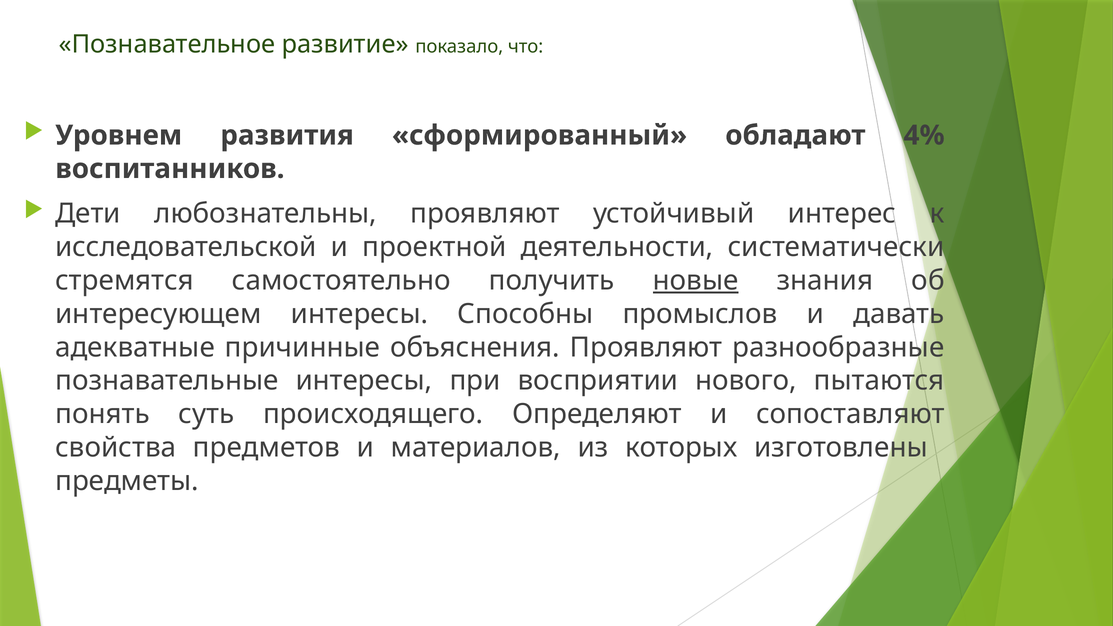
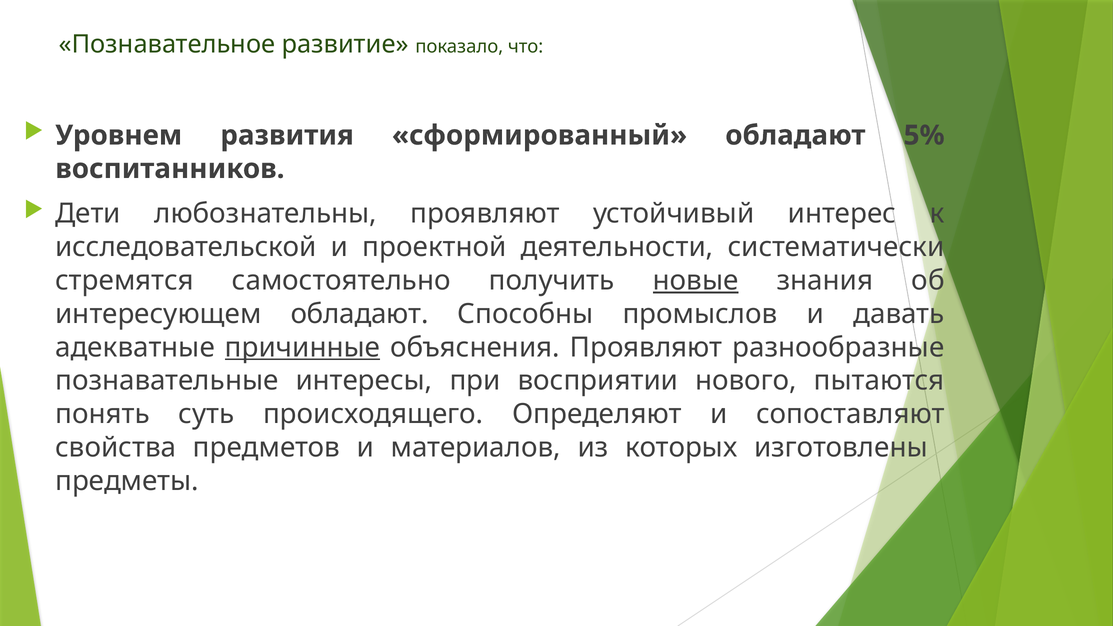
4%: 4% -> 5%
интересующем интересы: интересы -> обладают
причинные underline: none -> present
